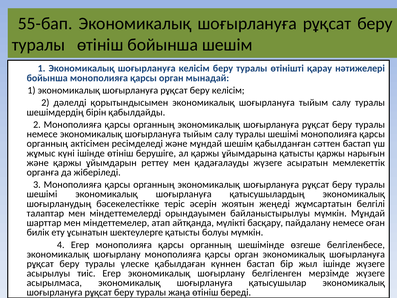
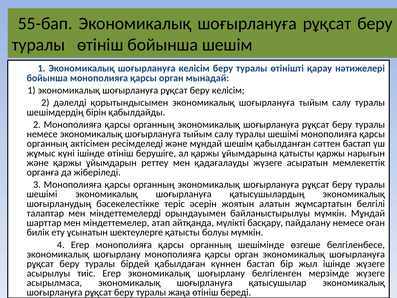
жеңеді: жеңеді -> алатын
үлеске: үлеске -> бірдей
